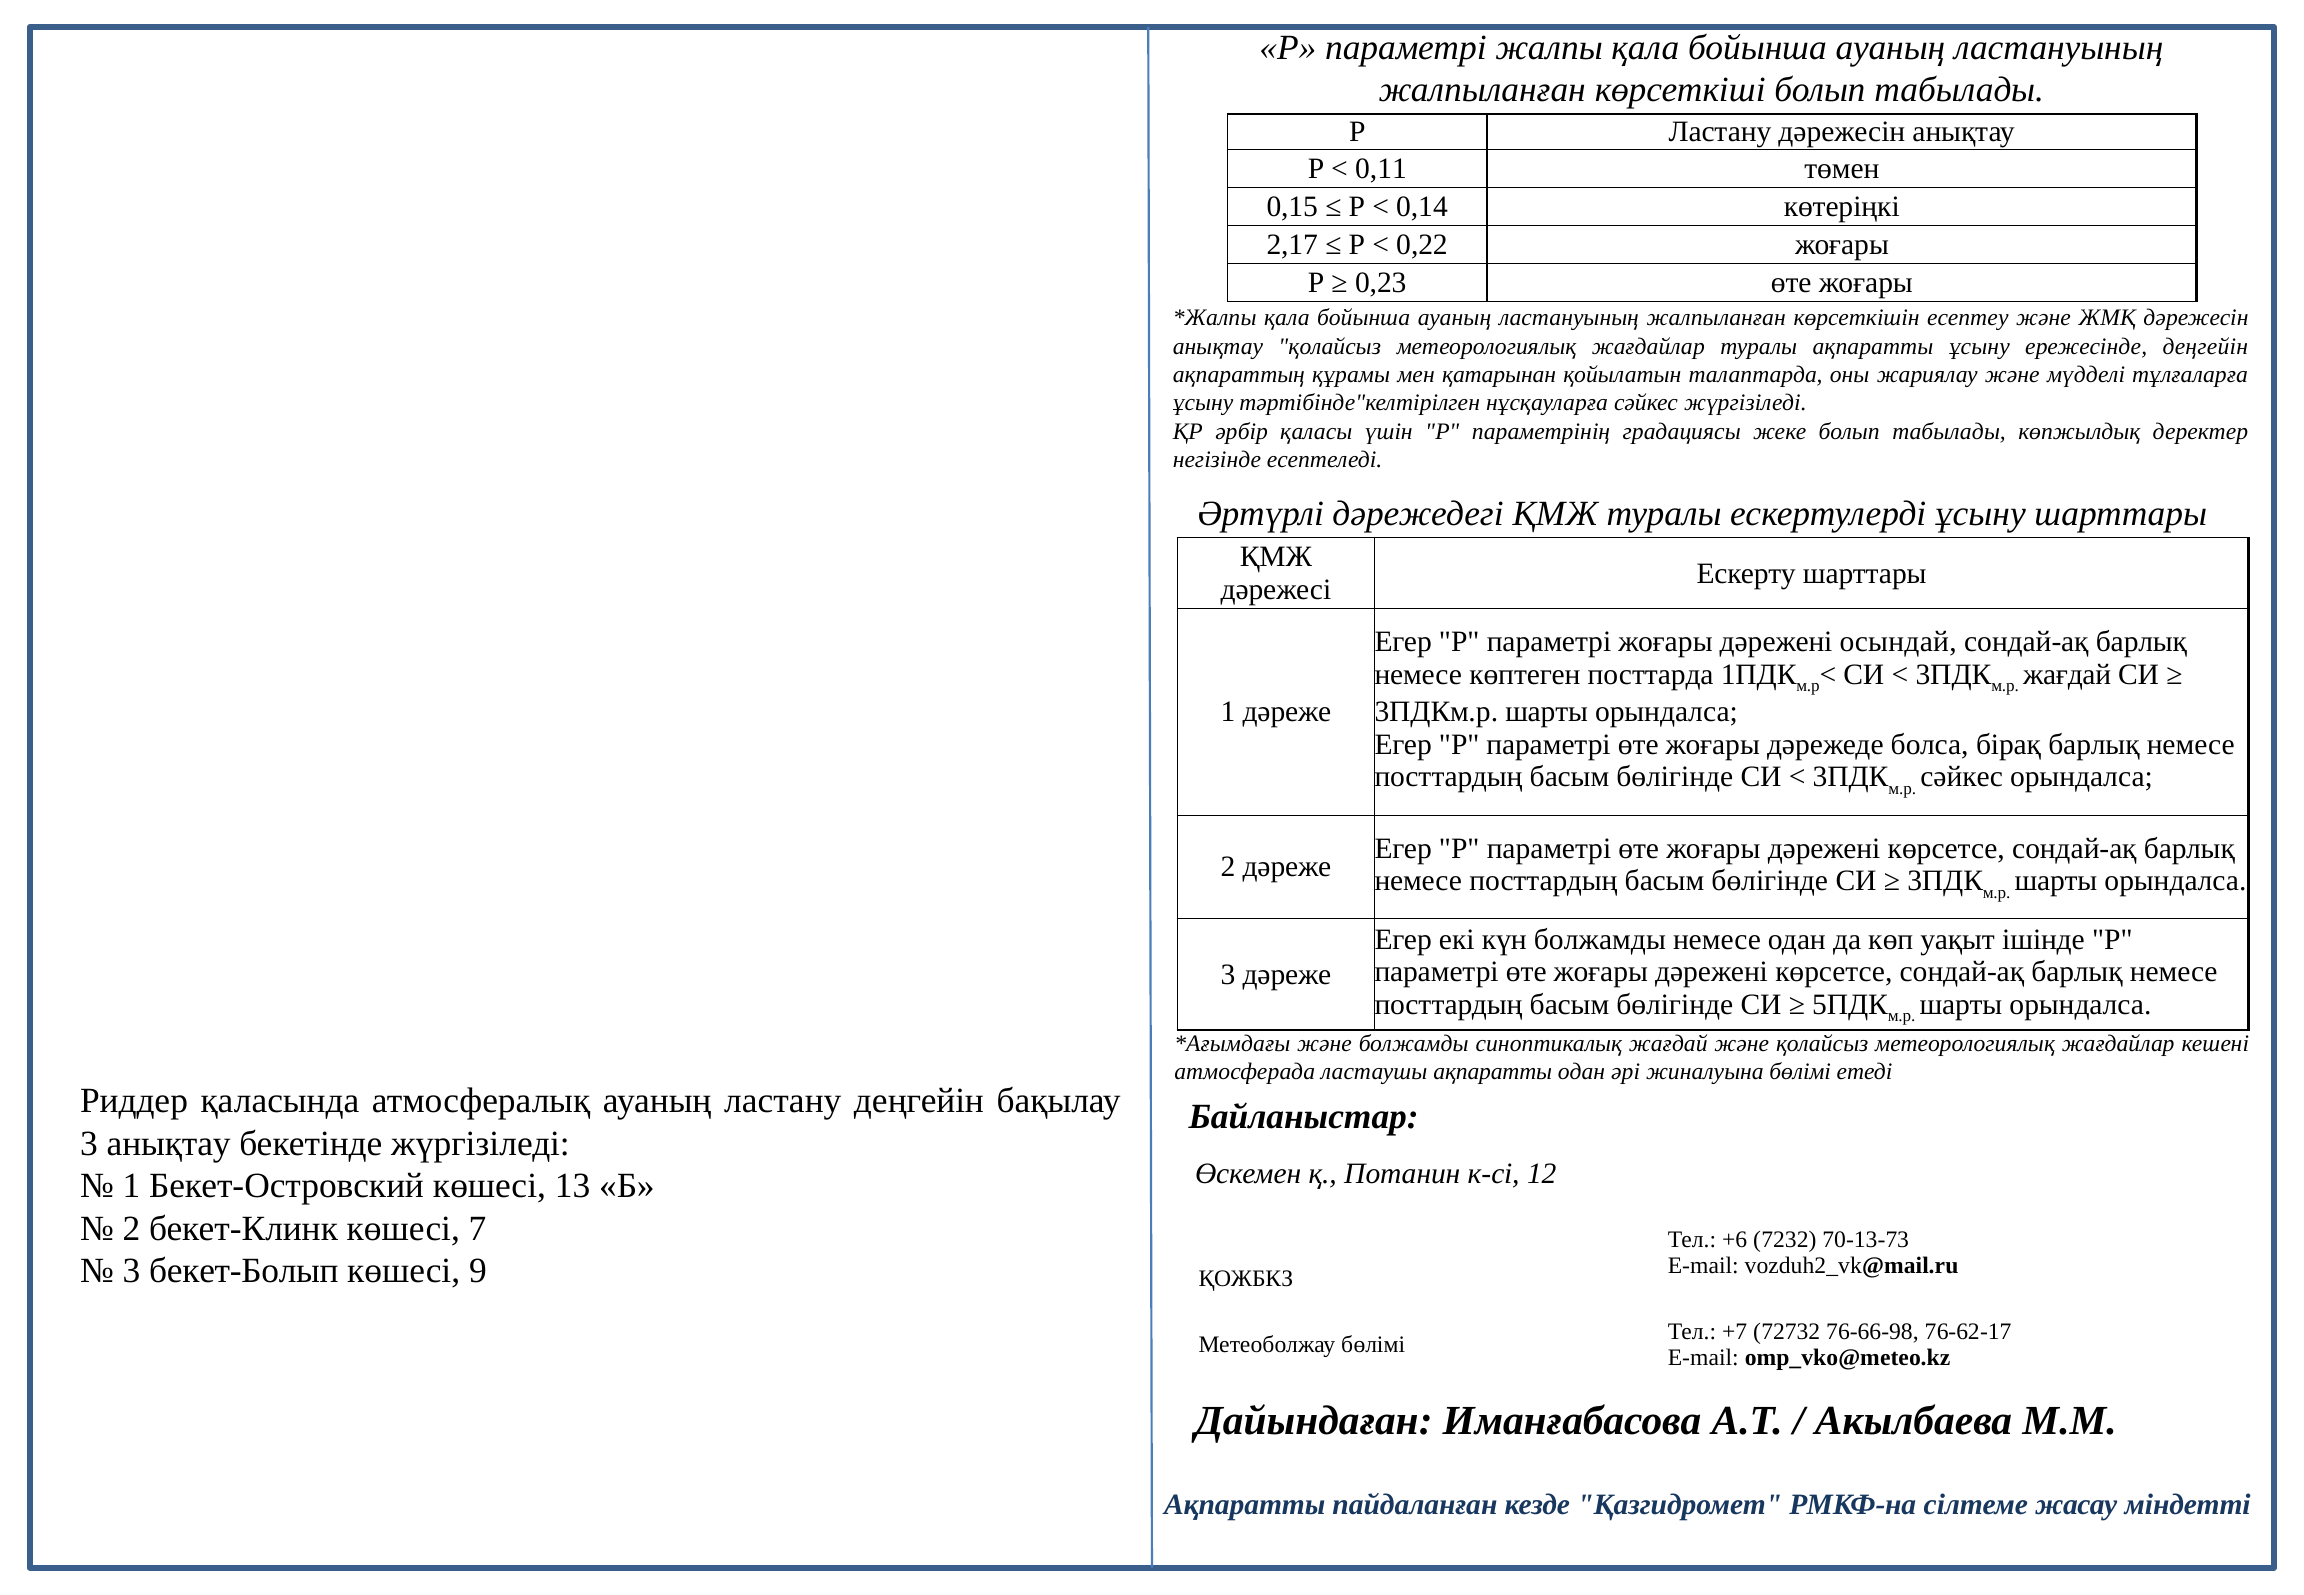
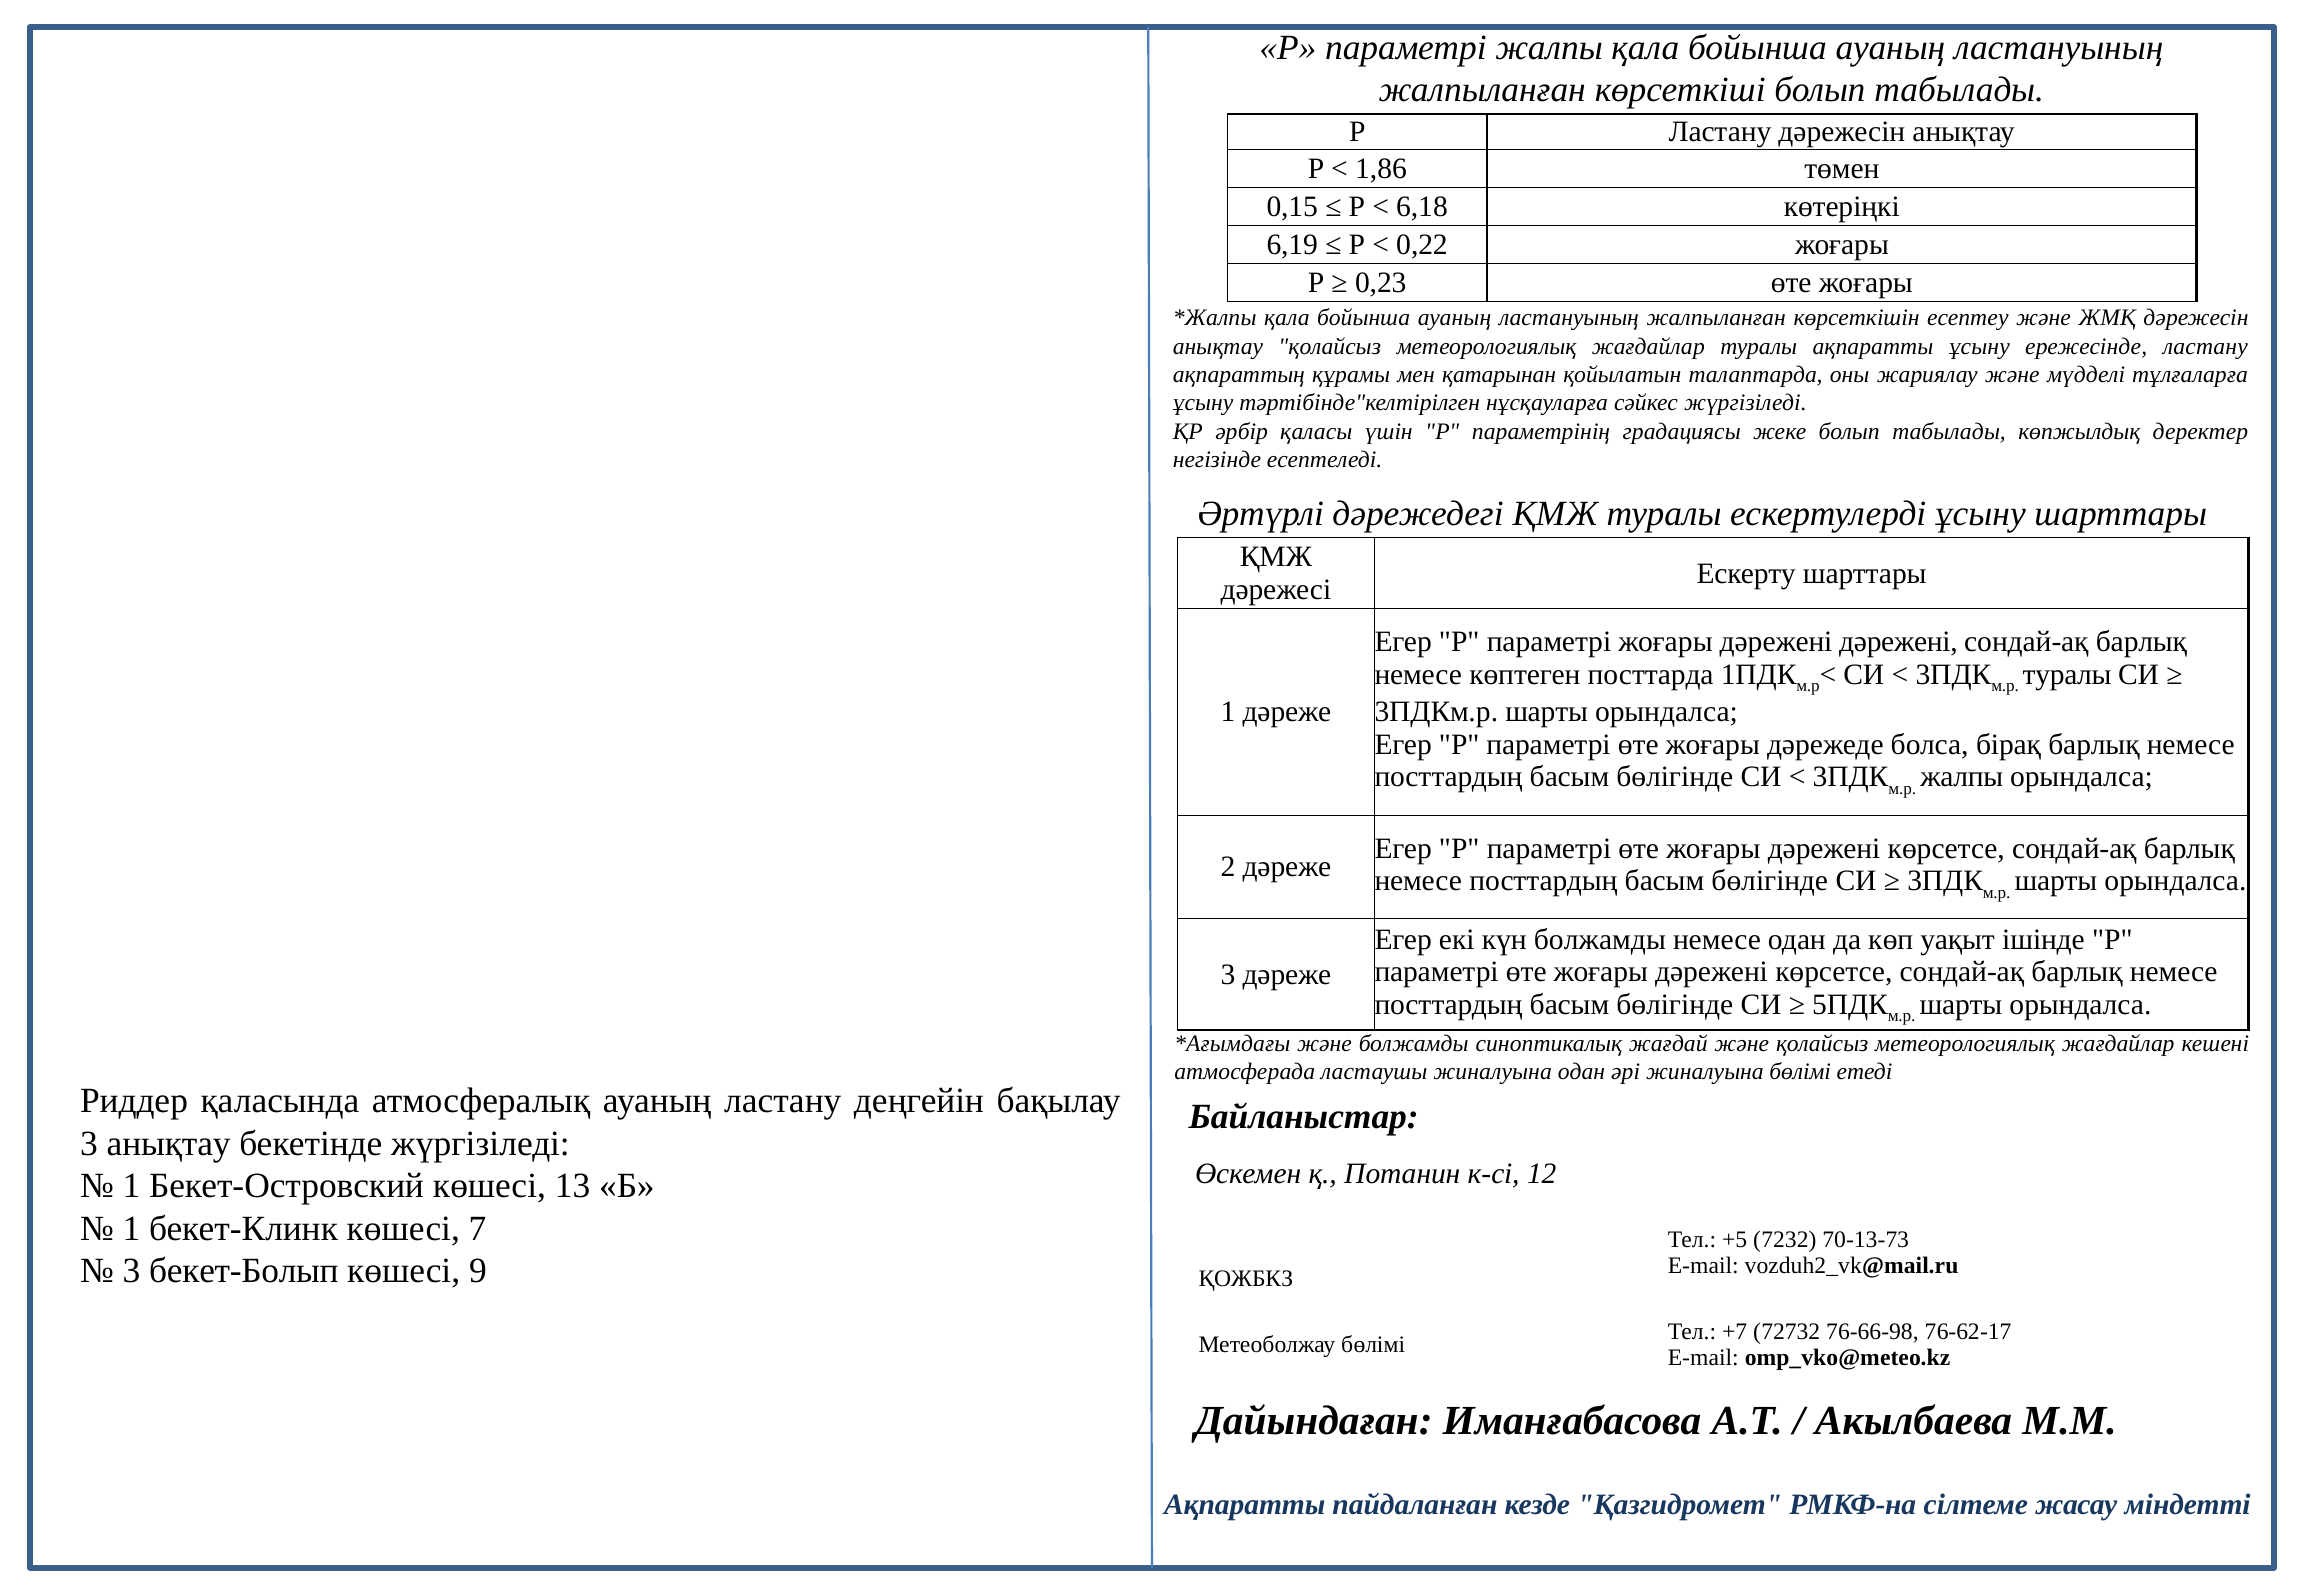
0,11: 0,11 -> 1,86
0,14: 0,14 -> 6,18
2,17: 2,17 -> 6,19
ережесінде деңгейін: деңгейін -> ластану
дәрежені осындай: осындай -> дәрежені
жағдай at (2067, 675): жағдай -> туралы
сәйкес at (1962, 777): сәйкес -> жалпы
ластаушы ақпаратты: ақпаратты -> жиналуына
2 at (132, 1229): 2 -> 1
+6: +6 -> +5
